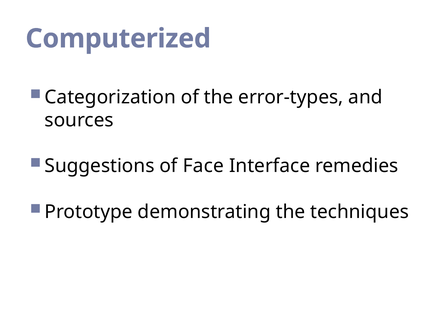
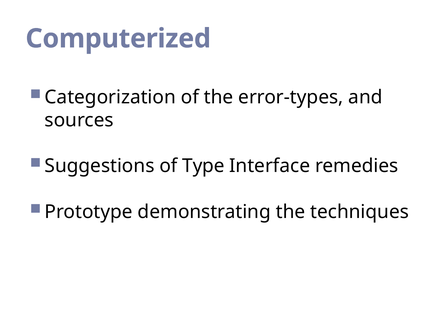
Face: Face -> Type
